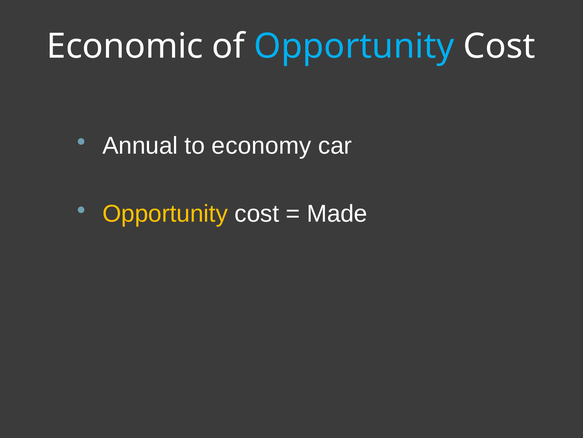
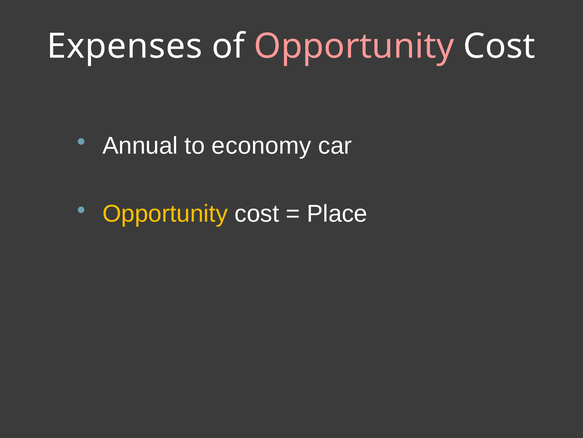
Economic: Economic -> Expenses
Opportunity at (354, 46) colour: light blue -> pink
Made: Made -> Place
